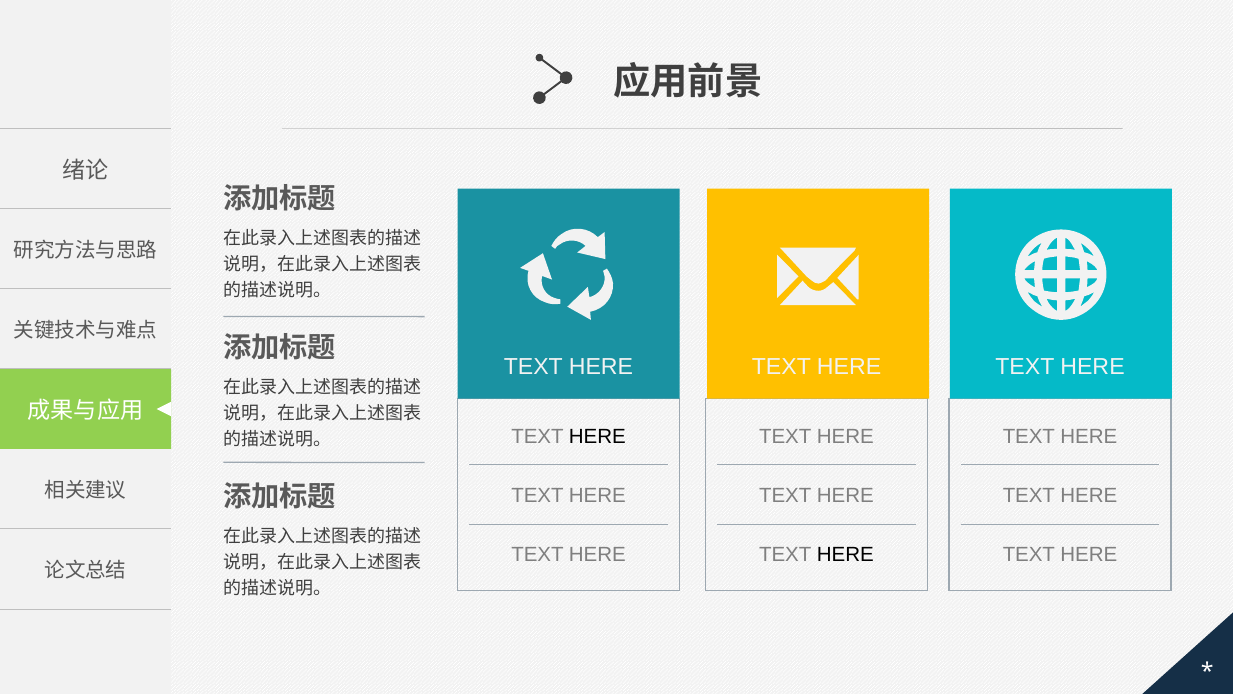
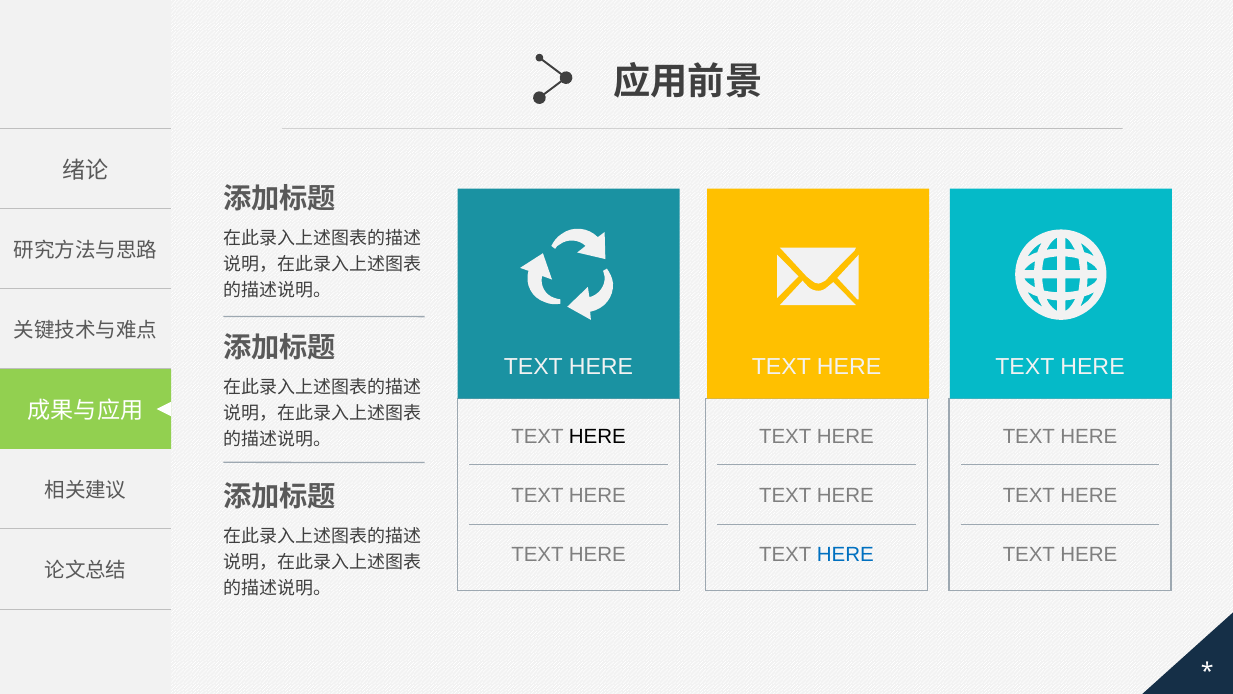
HERE at (845, 554) colour: black -> blue
